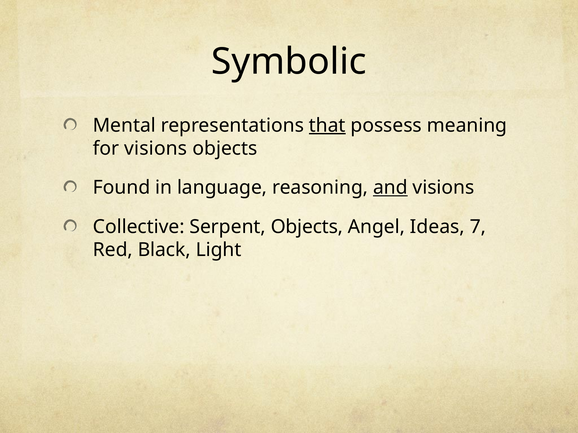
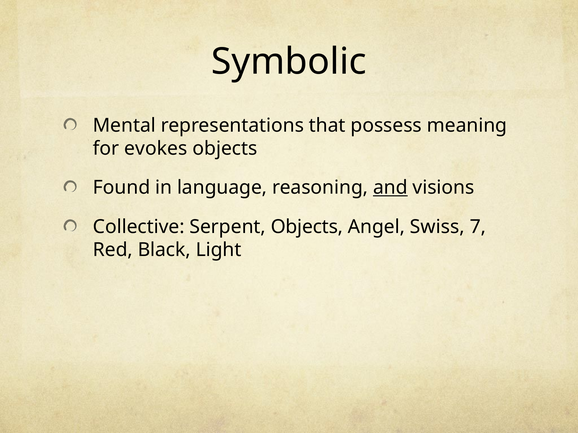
that underline: present -> none
for visions: visions -> evokes
Ideas: Ideas -> Swiss
